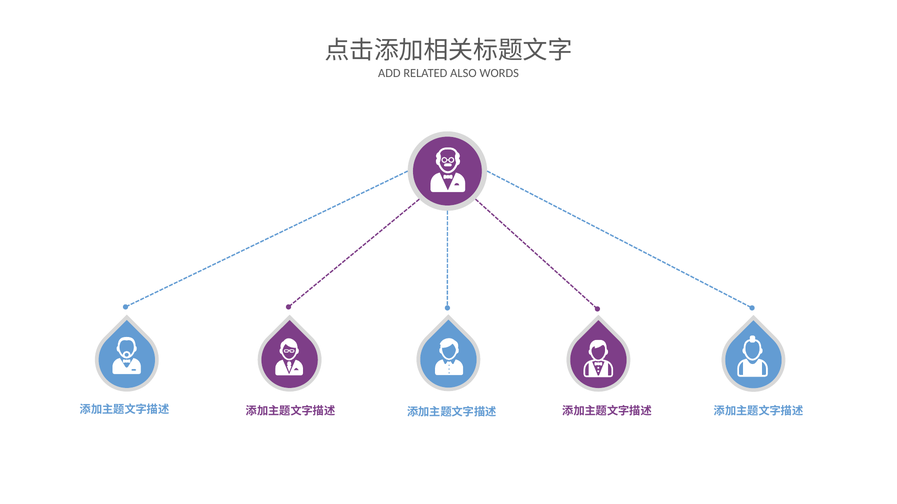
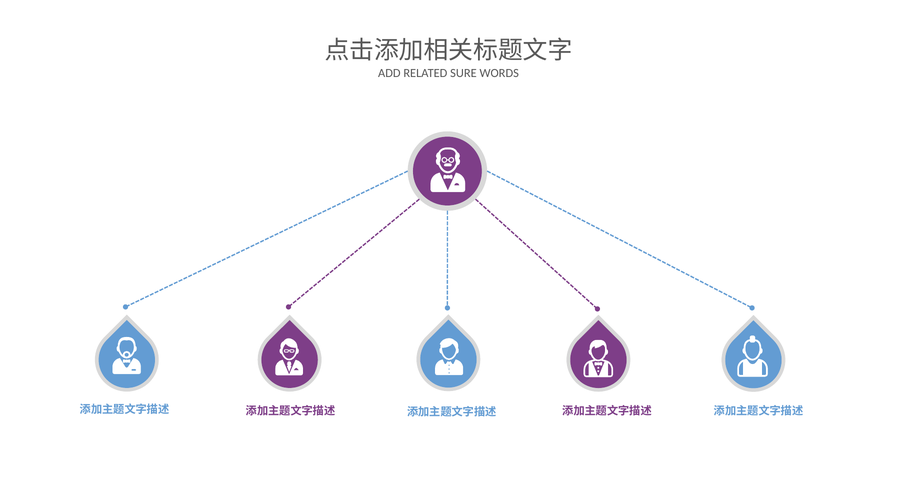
ALSO: ALSO -> SURE
